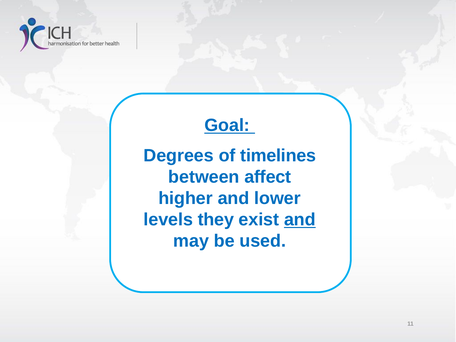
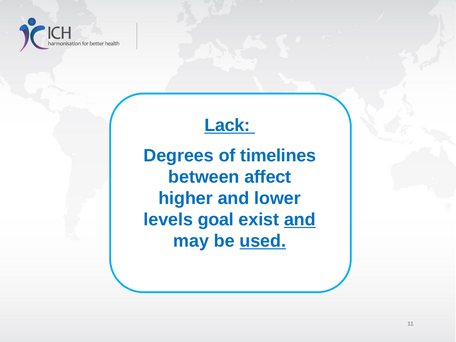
Goal: Goal -> Lack
they: they -> goal
used underline: none -> present
